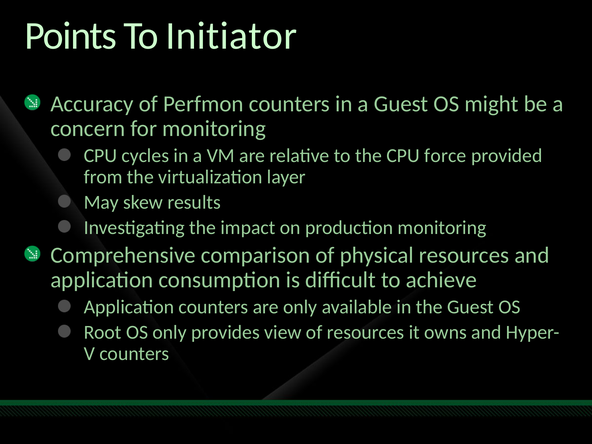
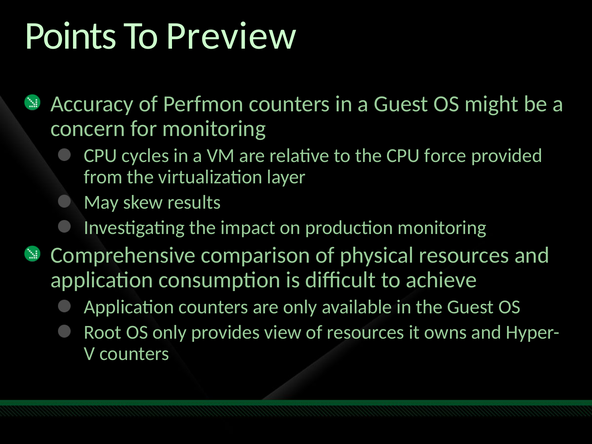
Initiator: Initiator -> Preview
